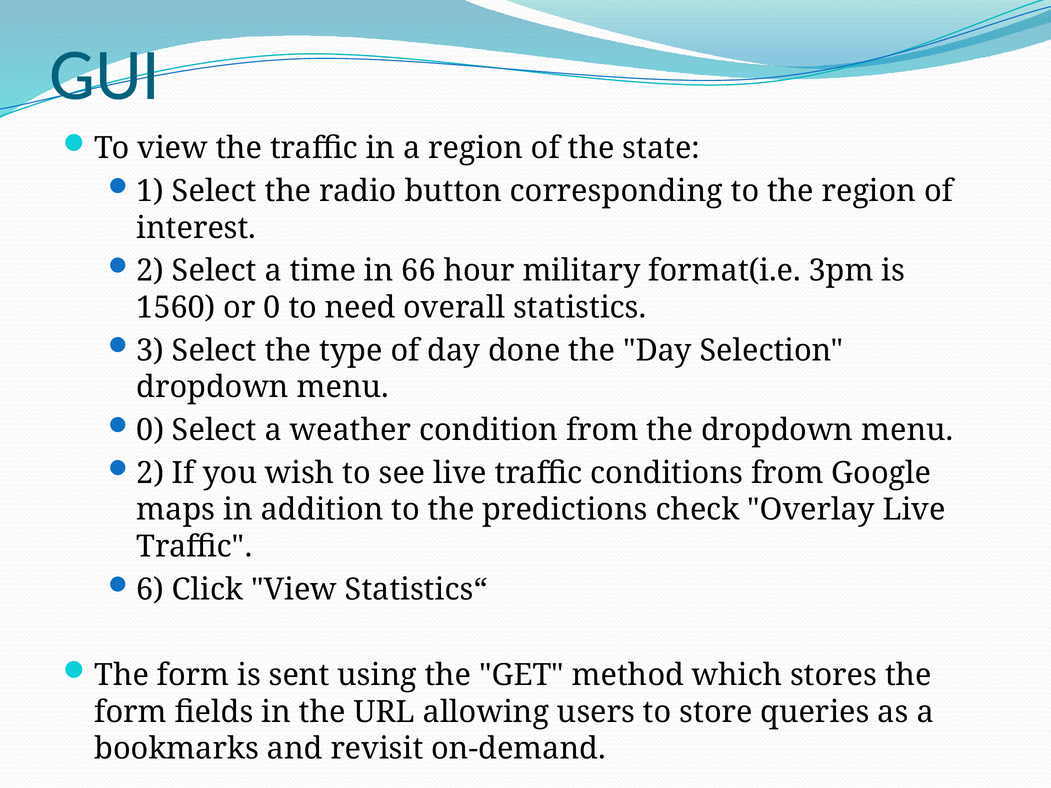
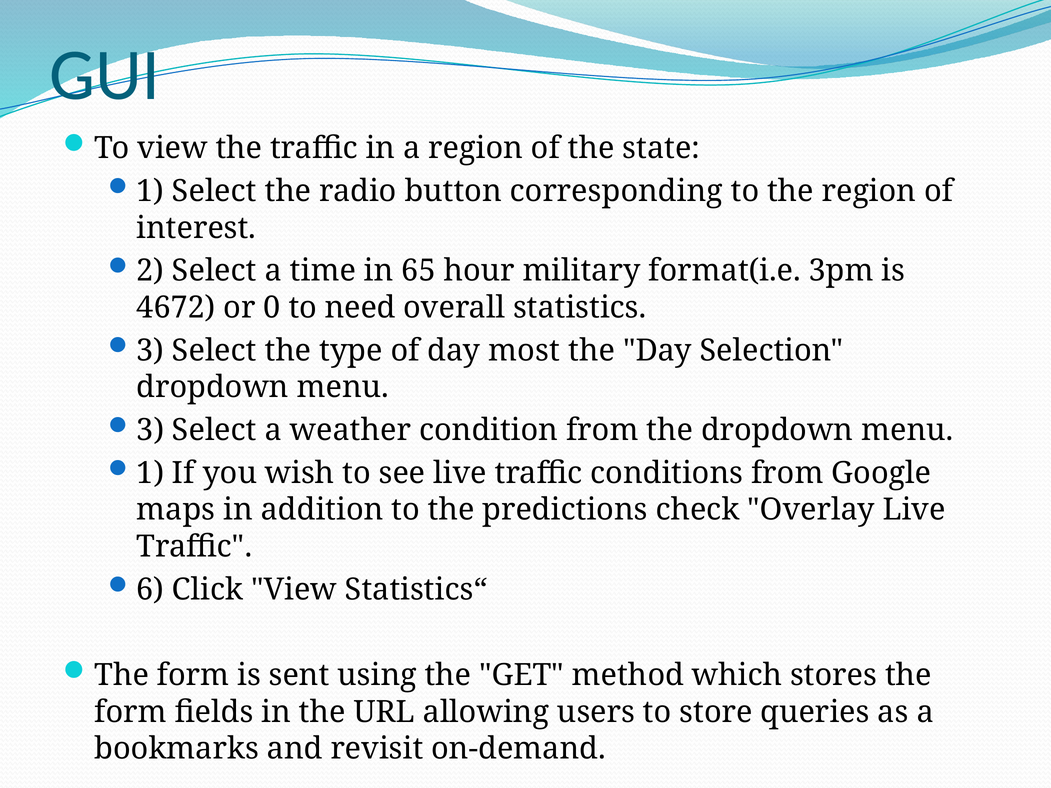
66: 66 -> 65
1560: 1560 -> 4672
done: done -> most
0 at (150, 430): 0 -> 3
2 at (150, 473): 2 -> 1
